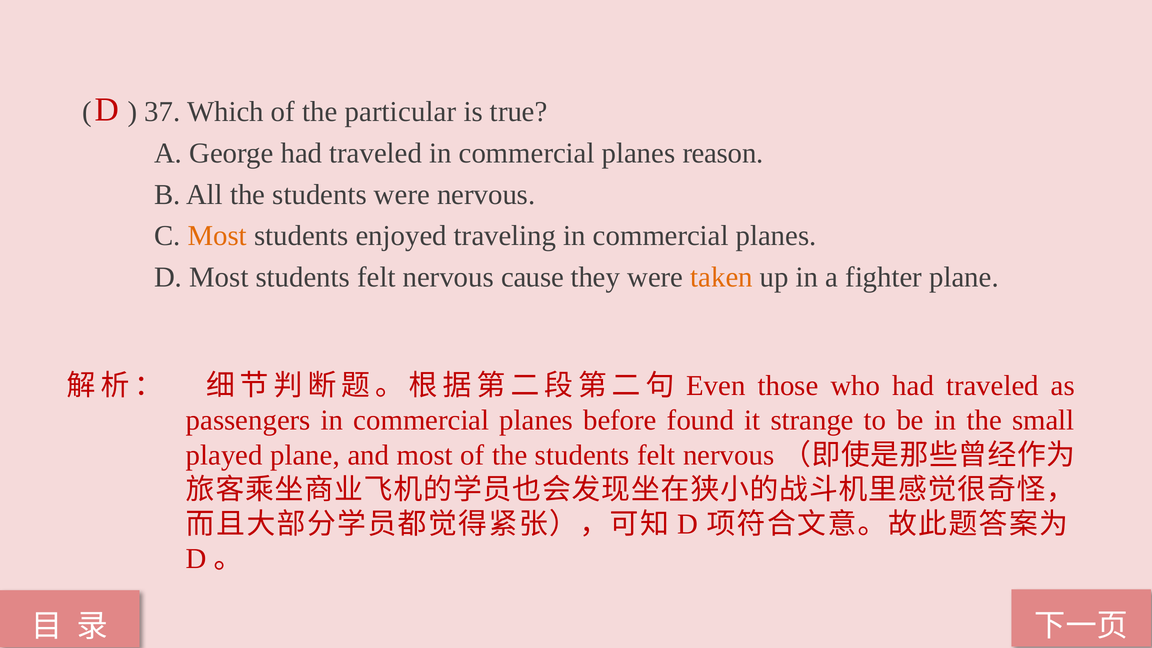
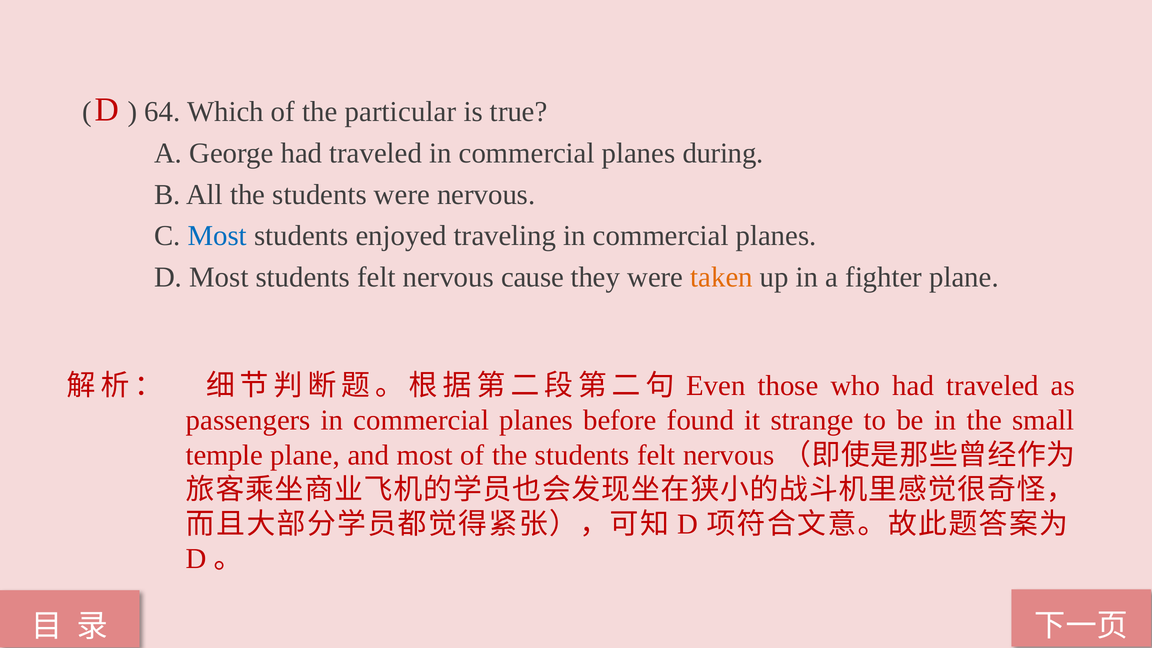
37: 37 -> 64
reason: reason -> during
Most at (217, 236) colour: orange -> blue
played: played -> temple
